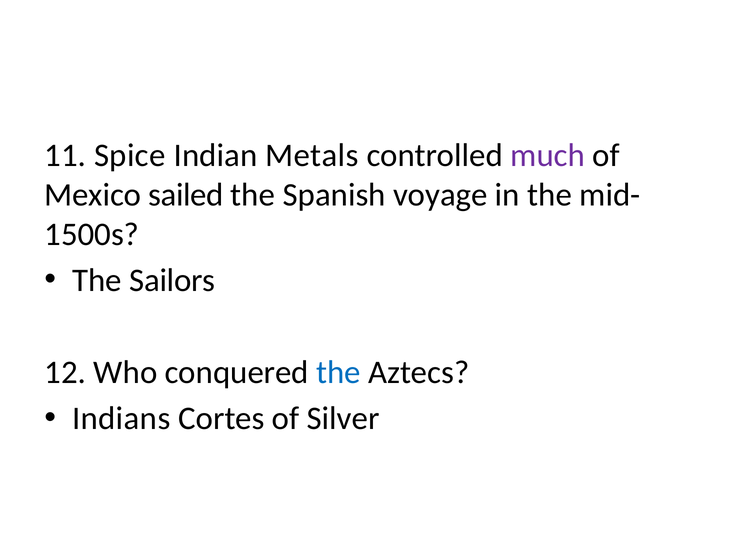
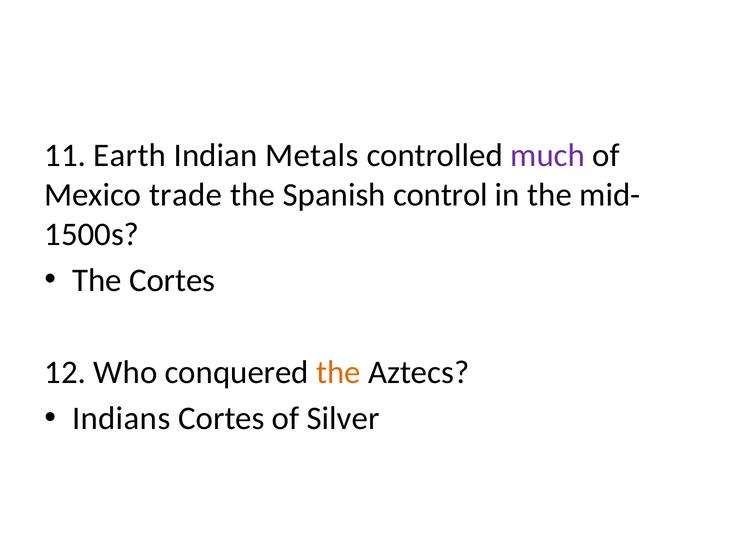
Spice: Spice -> Earth
sailed: sailed -> trade
voyage: voyage -> control
The Sailors: Sailors -> Cortes
the at (338, 372) colour: blue -> orange
